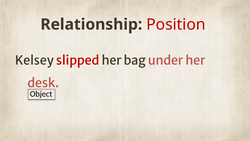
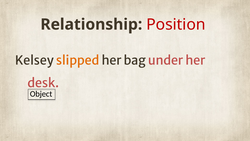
slipped colour: red -> orange
